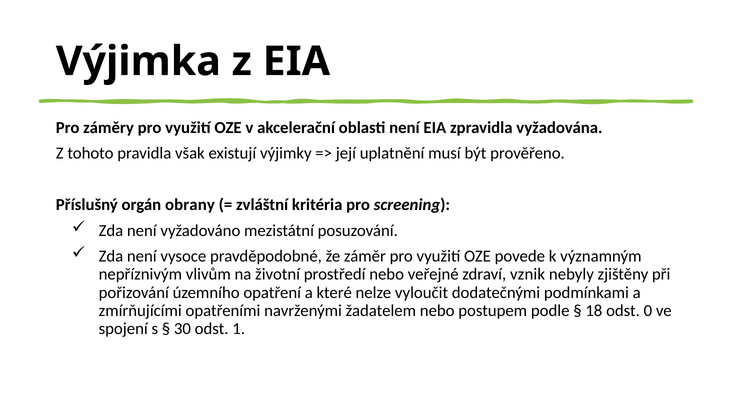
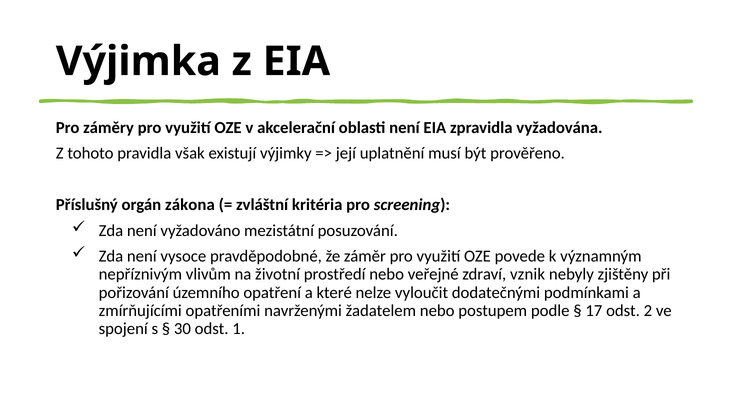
obrany: obrany -> zákona
18: 18 -> 17
0: 0 -> 2
